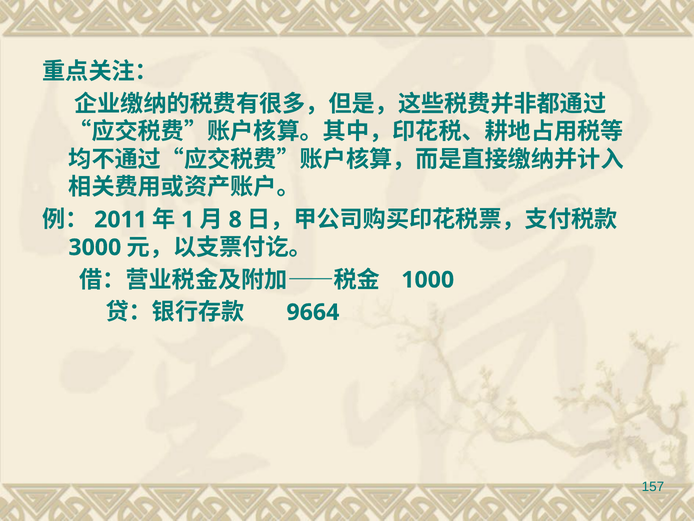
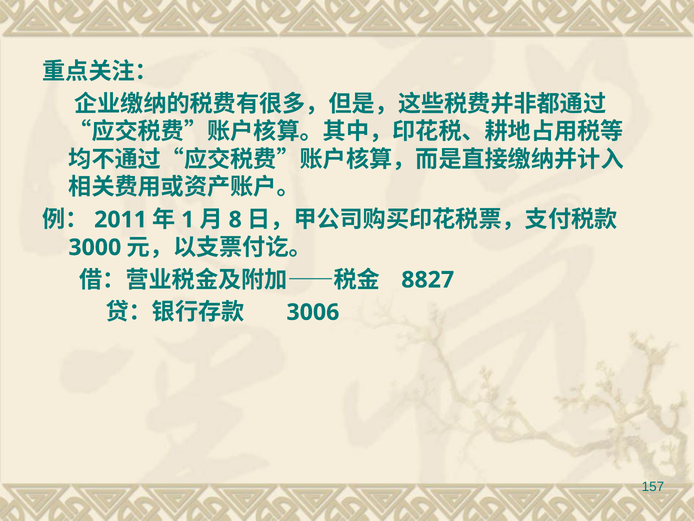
1000: 1000 -> 8827
9664: 9664 -> 3006
